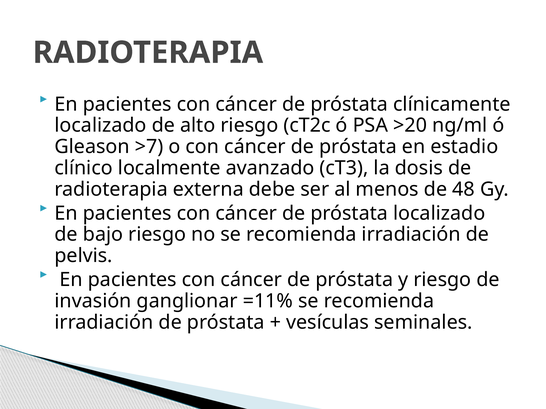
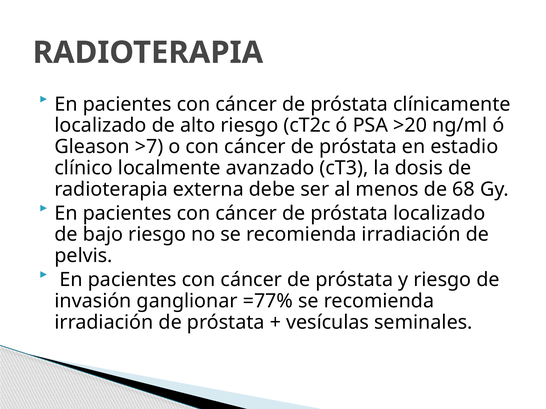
48: 48 -> 68
=11%: =11% -> =77%
